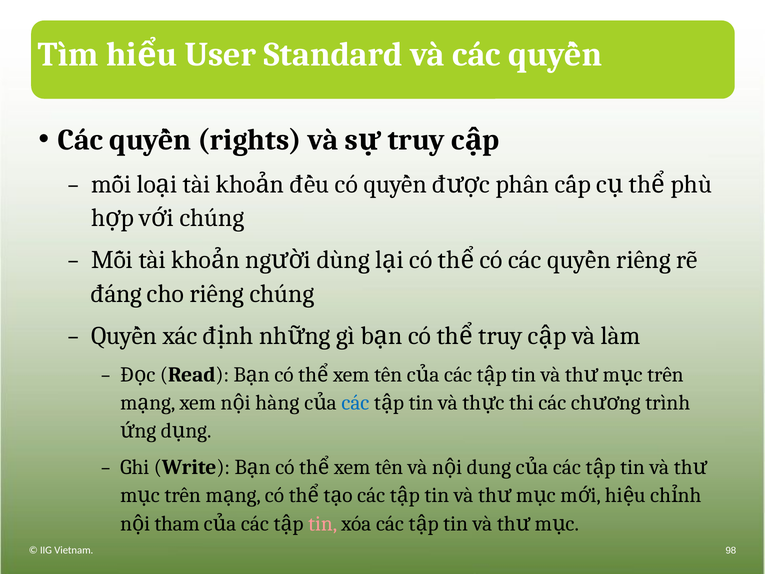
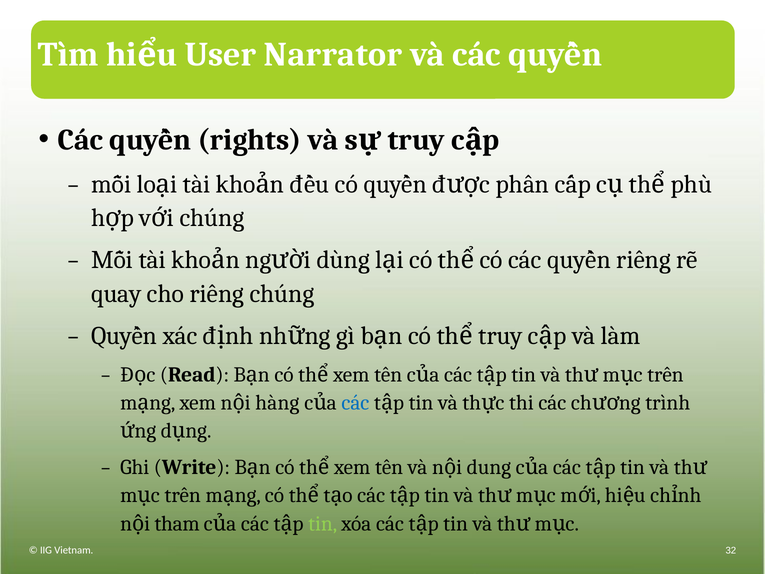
Standard: Standard -> Narrator
đáng: đáng -> quay
tin at (323, 523) colour: pink -> light green
98: 98 -> 32
